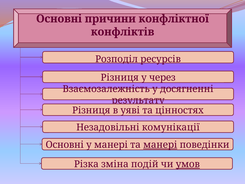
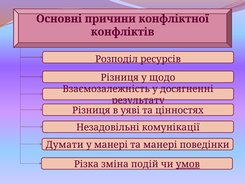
через: через -> щодо
Основні at (65, 145): Основні -> Думати
манері at (160, 145) underline: present -> none
